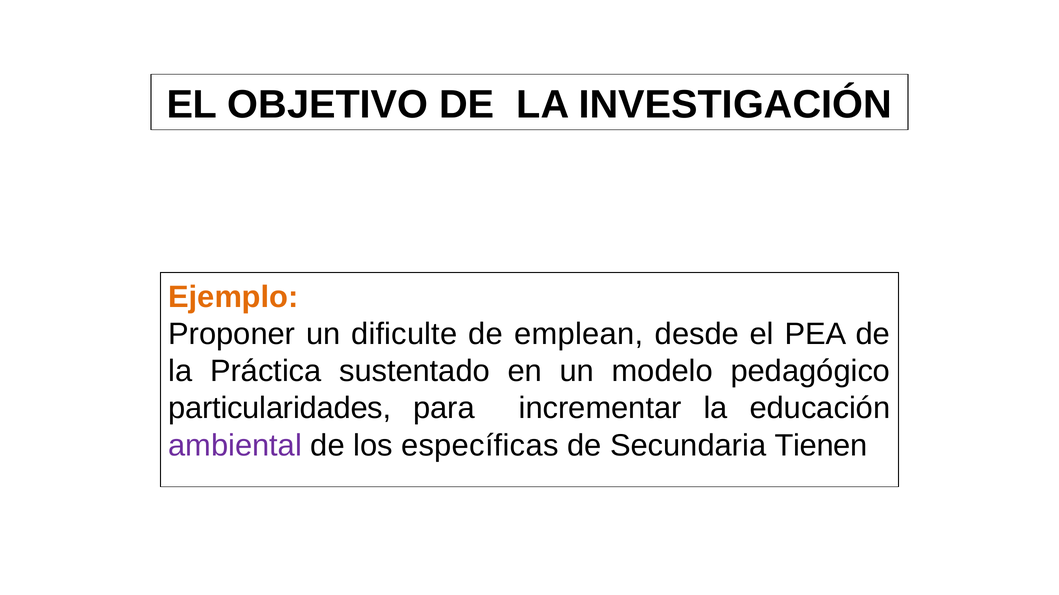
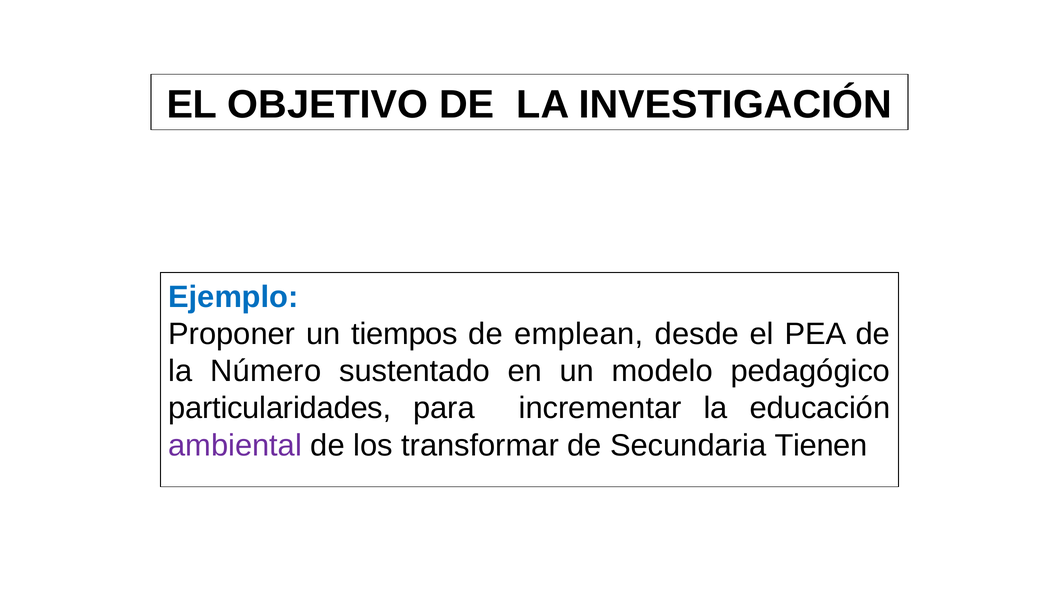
Ejemplo colour: orange -> blue
dificulte: dificulte -> tiempos
Práctica: Práctica -> Número
específicas: específicas -> transformar
